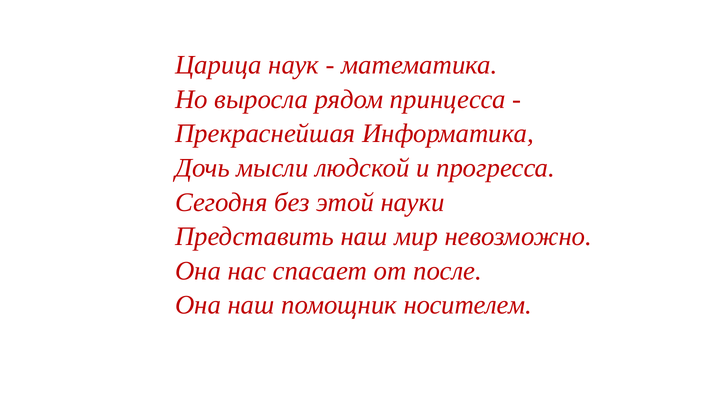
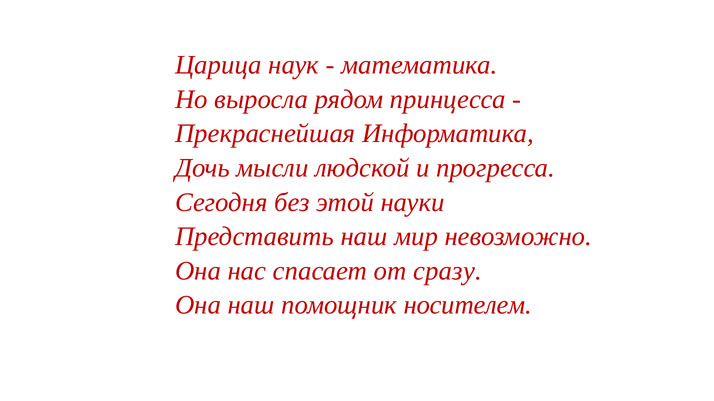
после: после -> сразу
